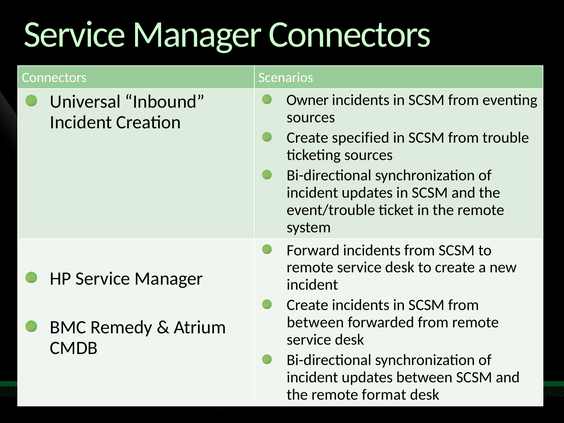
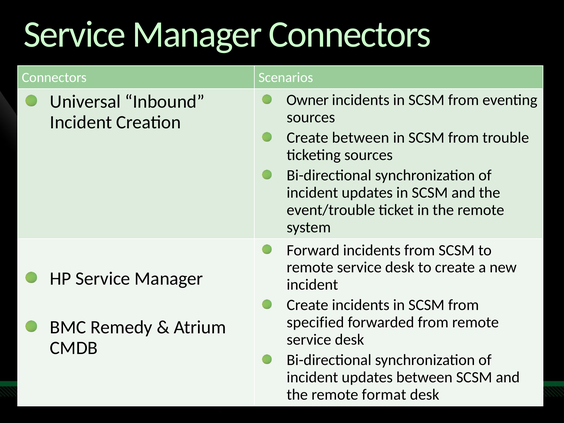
Create specified: specified -> between
between at (315, 322): between -> specified
